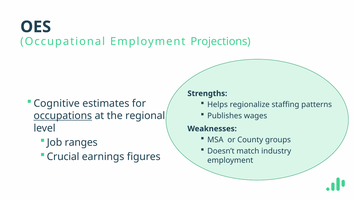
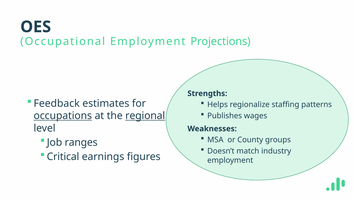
Cognitive: Cognitive -> Feedback
regional underline: none -> present
Crucial: Crucial -> Critical
